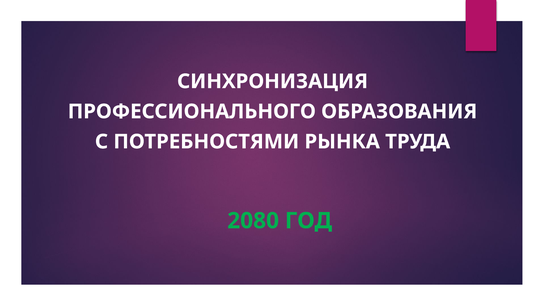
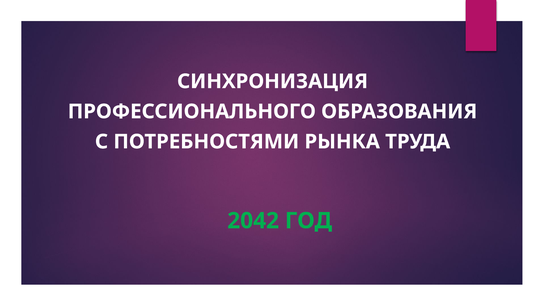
2080: 2080 -> 2042
